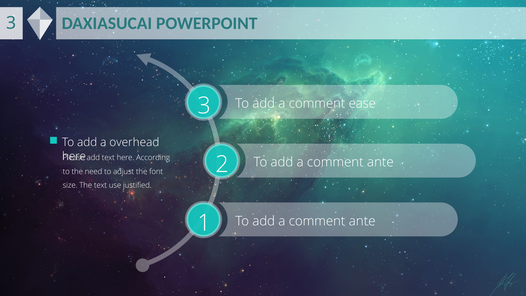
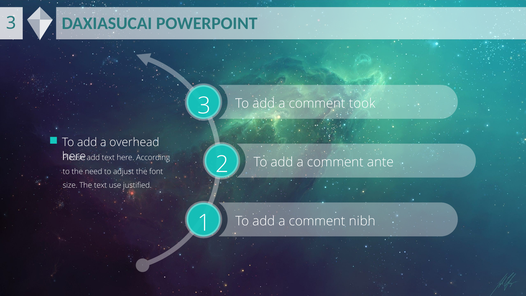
ease: ease -> took
ante at (362, 221): ante -> nibh
